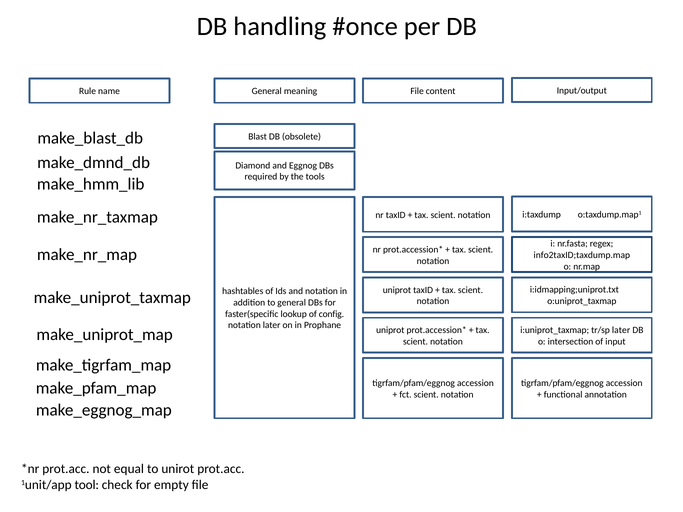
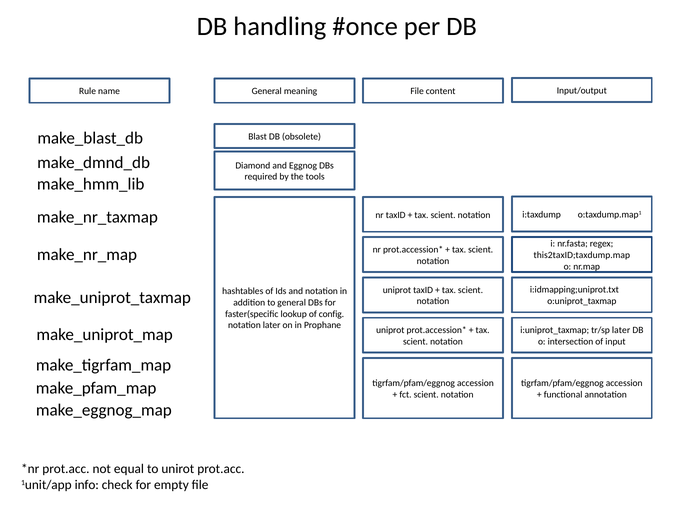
info2taxID;taxdump.map: info2taxID;taxdump.map -> this2taxID;taxdump.map
tool: tool -> info
